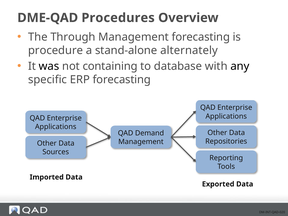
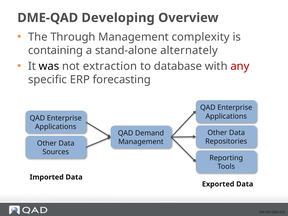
Procedures: Procedures -> Developing
Management forecasting: forecasting -> complexity
procedure: procedure -> containing
containing: containing -> extraction
any colour: black -> red
